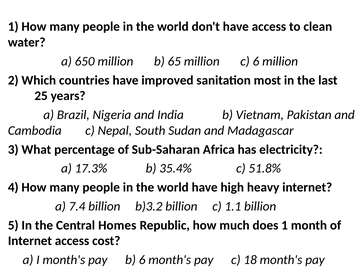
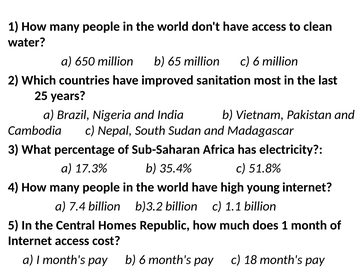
heavy: heavy -> young
